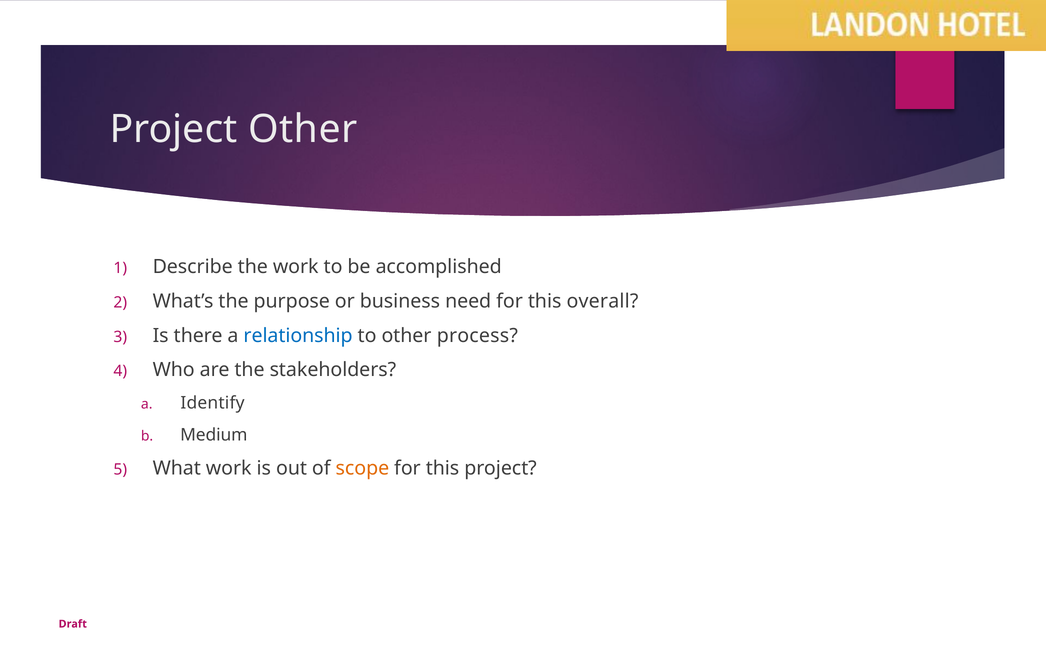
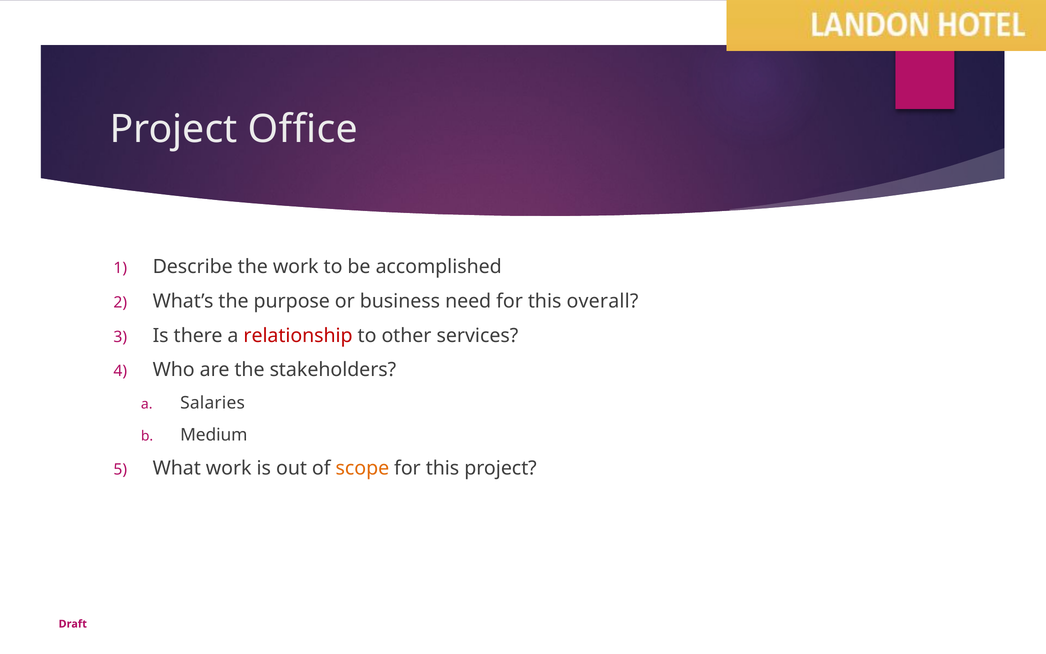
Project Other: Other -> Office
relationship colour: blue -> red
process: process -> services
Identify: Identify -> Salaries
